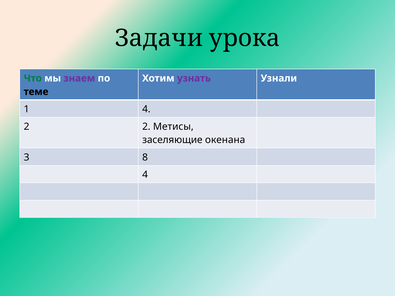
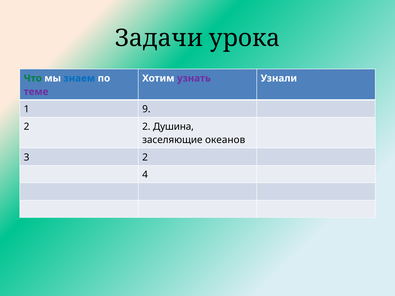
знаем colour: purple -> blue
теме colour: black -> purple
1 4: 4 -> 9
Метисы: Метисы -> Душина
окенана: окенана -> океанов
3 8: 8 -> 2
